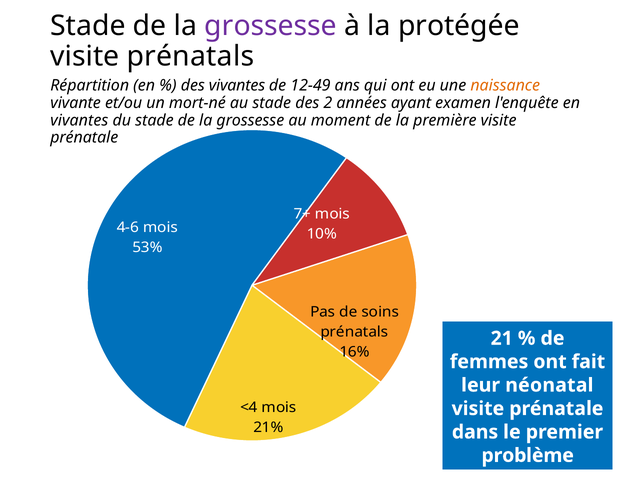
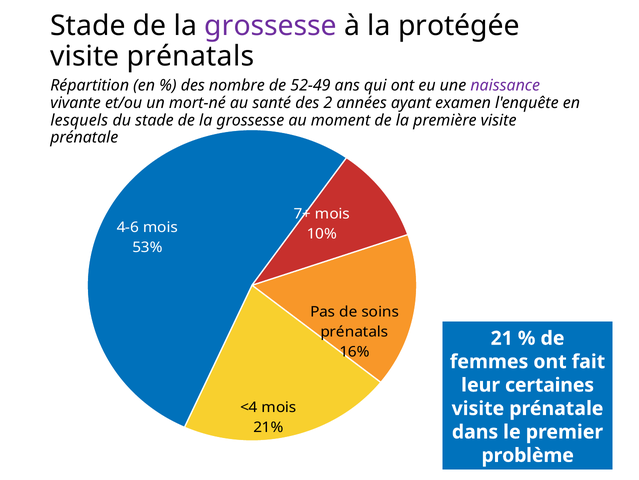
des vivantes: vivantes -> nombre
12-49: 12-49 -> 52-49
naissance colour: orange -> purple
au stade: stade -> santé
vivantes at (79, 120): vivantes -> lesquels
néonatal: néonatal -> certaines
